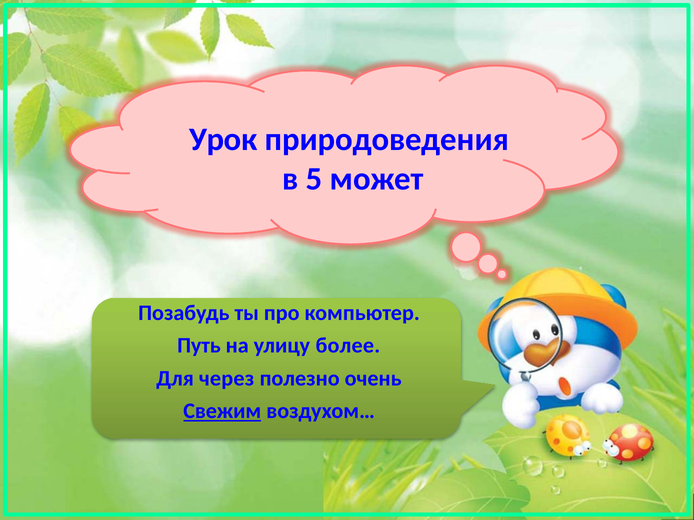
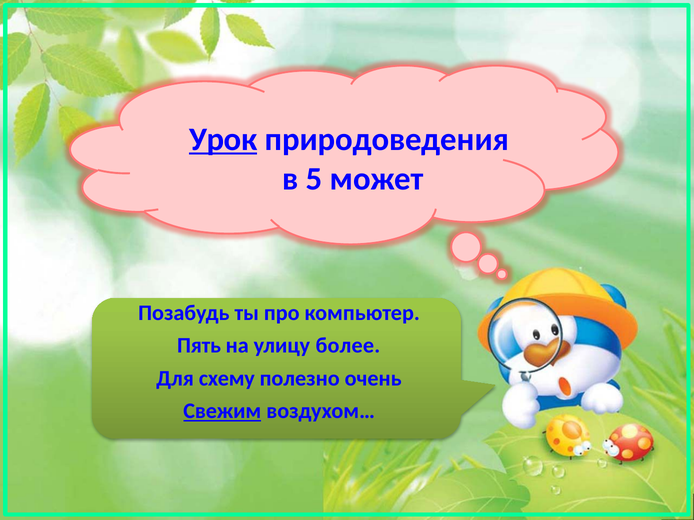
Урок underline: none -> present
Путь: Путь -> Пять
через: через -> схему
